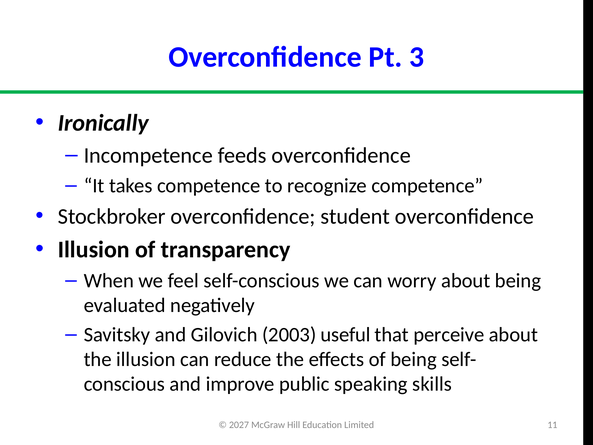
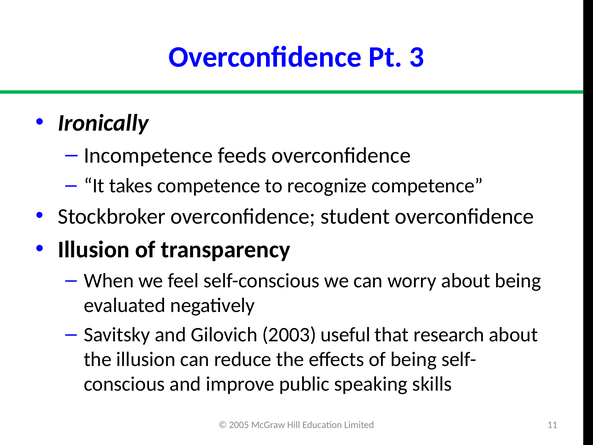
perceive: perceive -> research
2027: 2027 -> 2005
